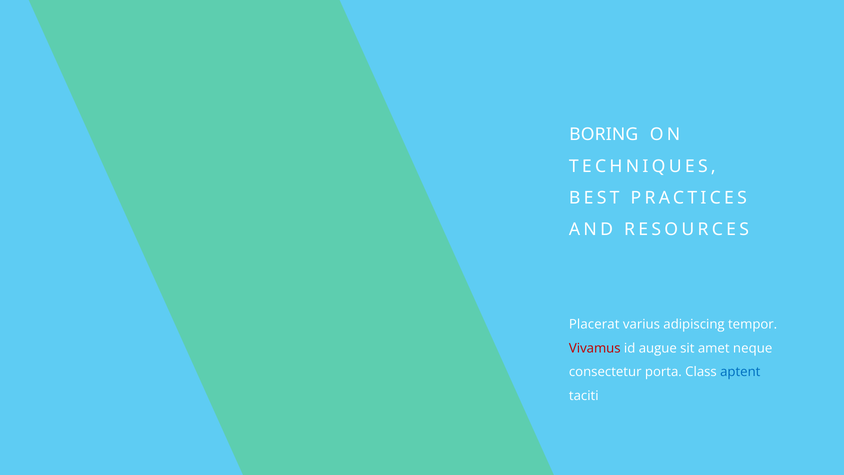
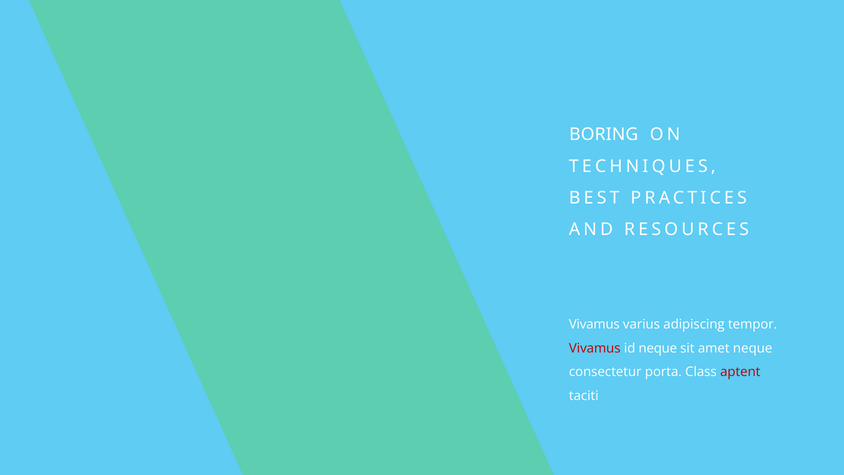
Placerat at (594, 324): Placerat -> Vivamus
id augue: augue -> neque
aptent colour: blue -> red
